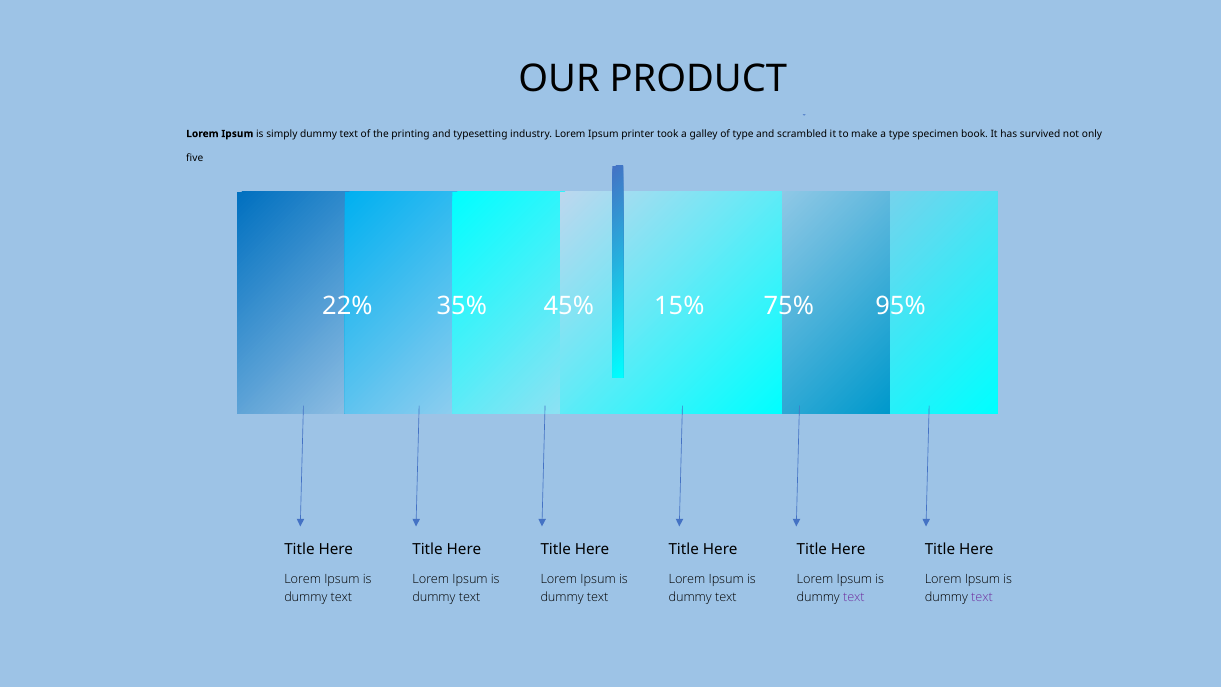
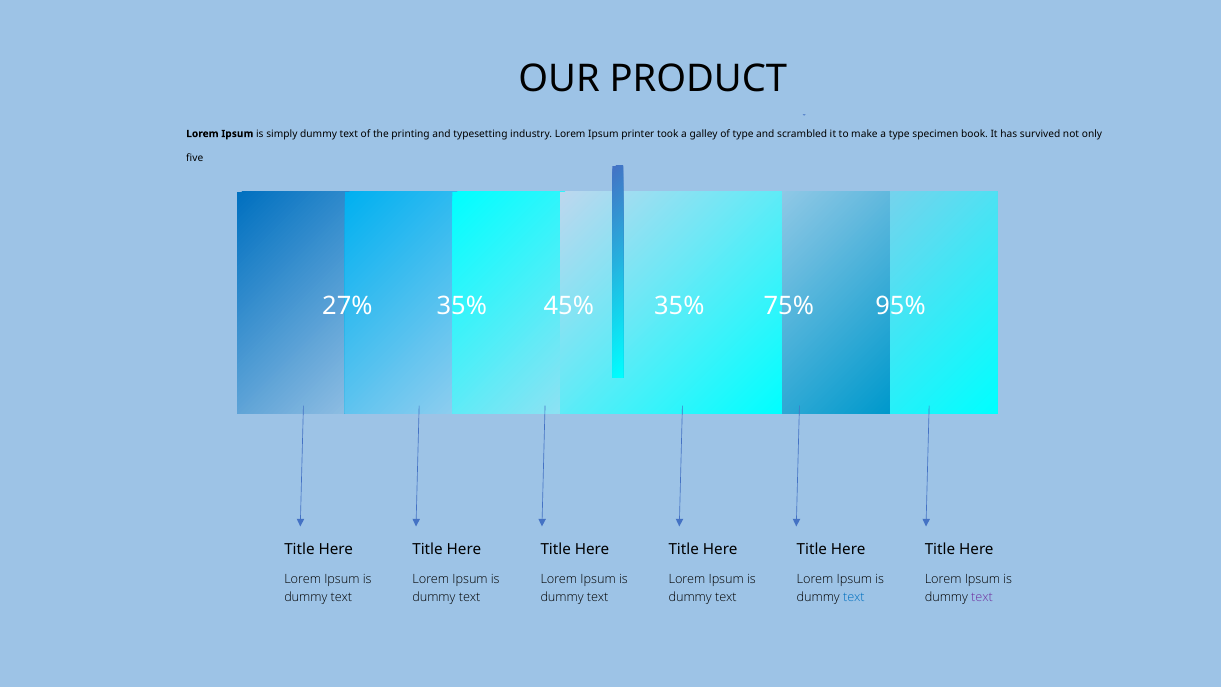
22%: 22% -> 27%
45% 15%: 15% -> 35%
text at (854, 597) colour: purple -> blue
